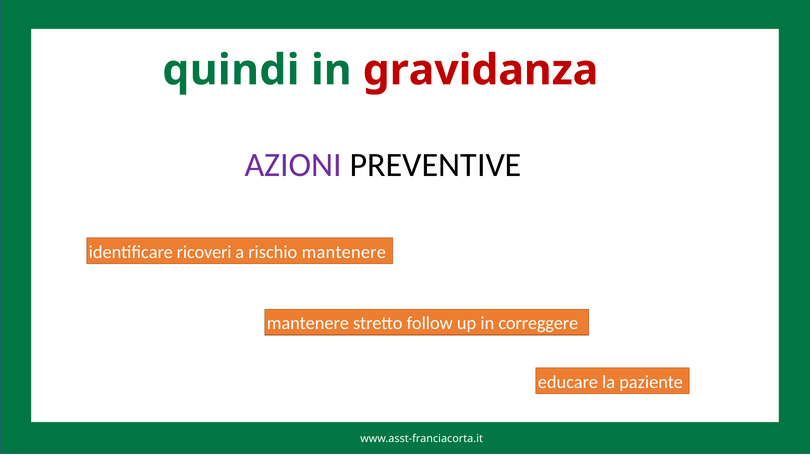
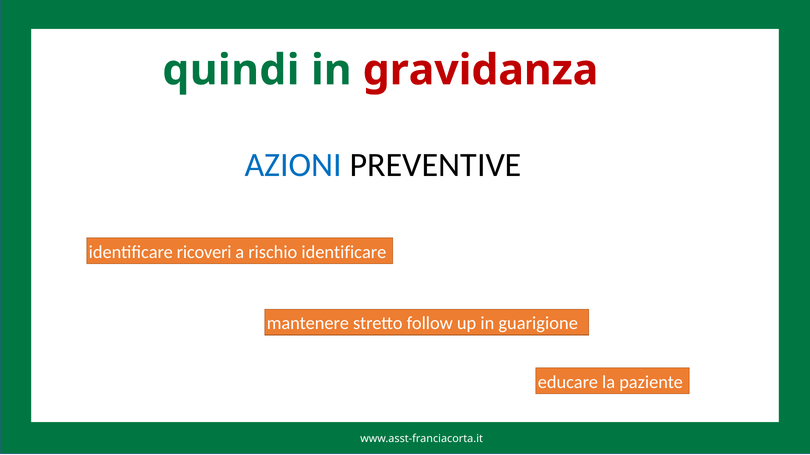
AZIONI colour: purple -> blue
rischio mantenere: mantenere -> identificare
correggere: correggere -> guarigione
